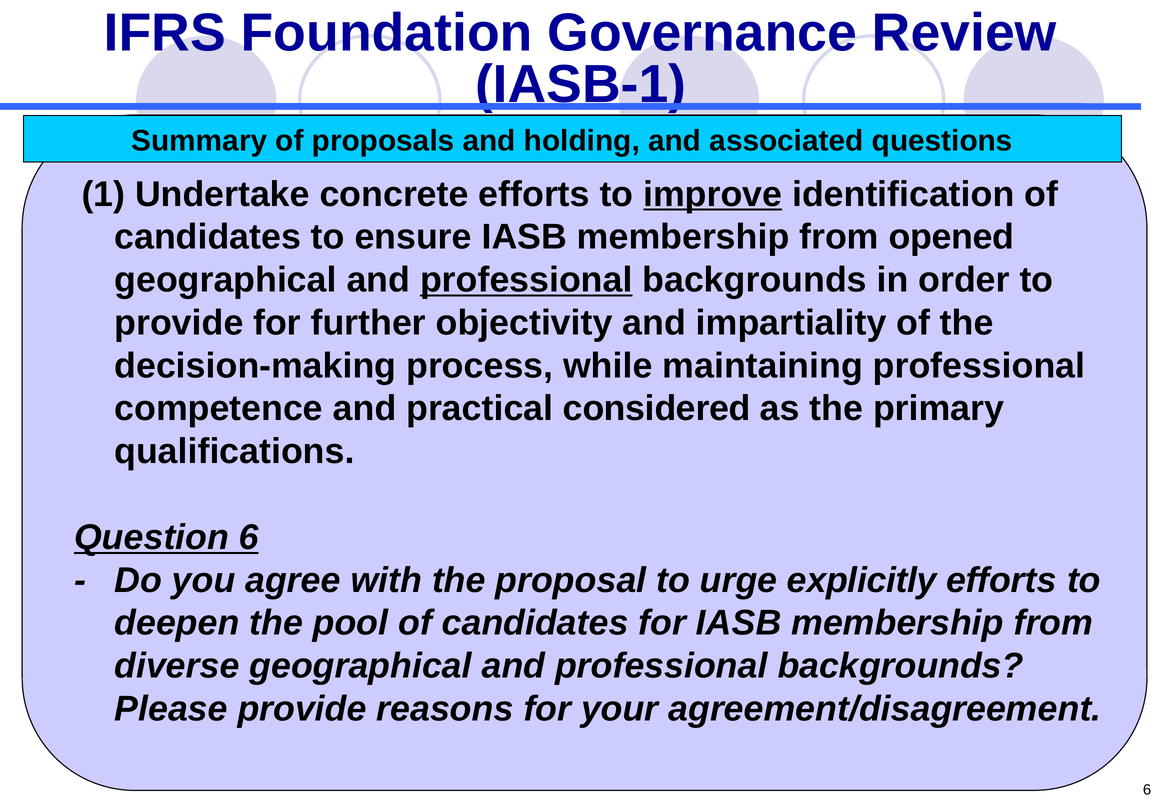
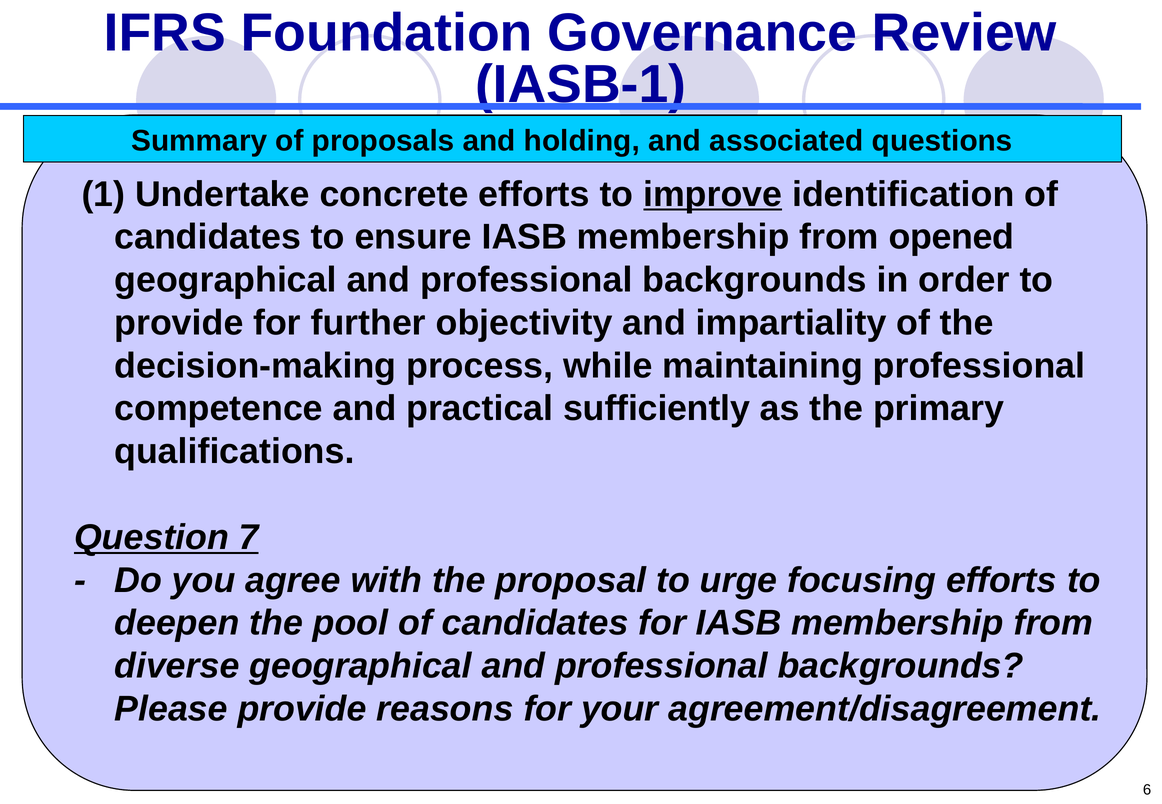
professional at (526, 280) underline: present -> none
considered: considered -> sufficiently
Question 6: 6 -> 7
explicitly: explicitly -> focusing
